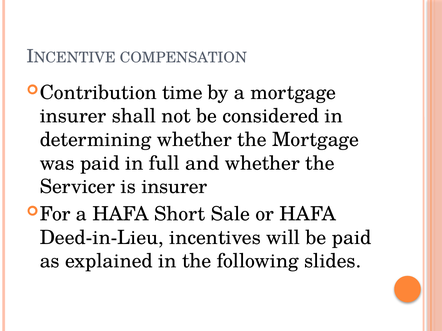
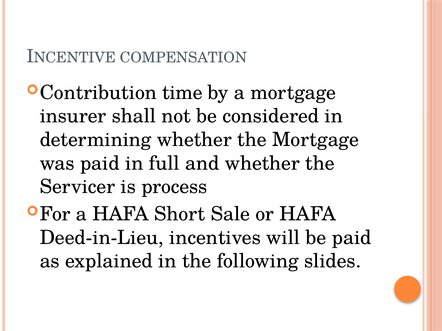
is insurer: insurer -> process
